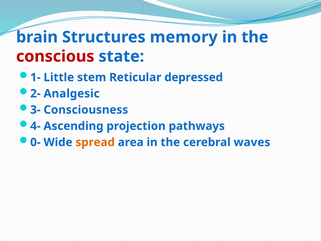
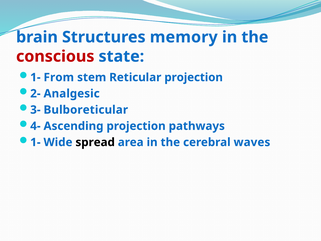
Little: Little -> From
Reticular depressed: depressed -> projection
Consciousness: Consciousness -> Bulboreticular
0- at (35, 142): 0- -> 1-
spread colour: orange -> black
